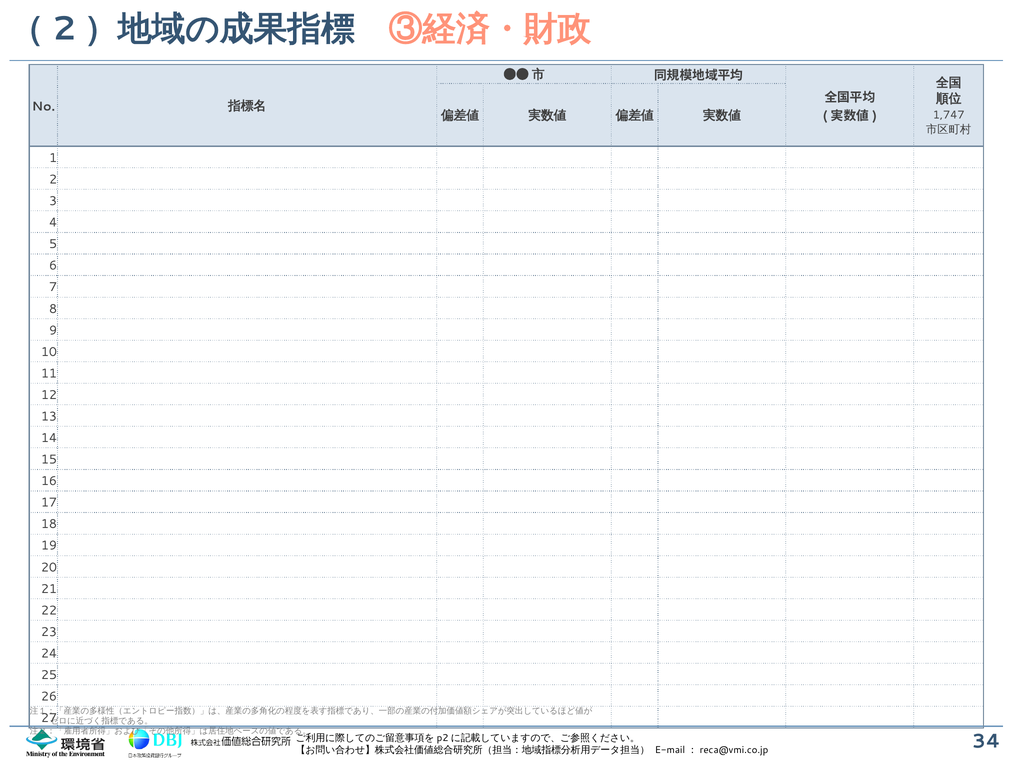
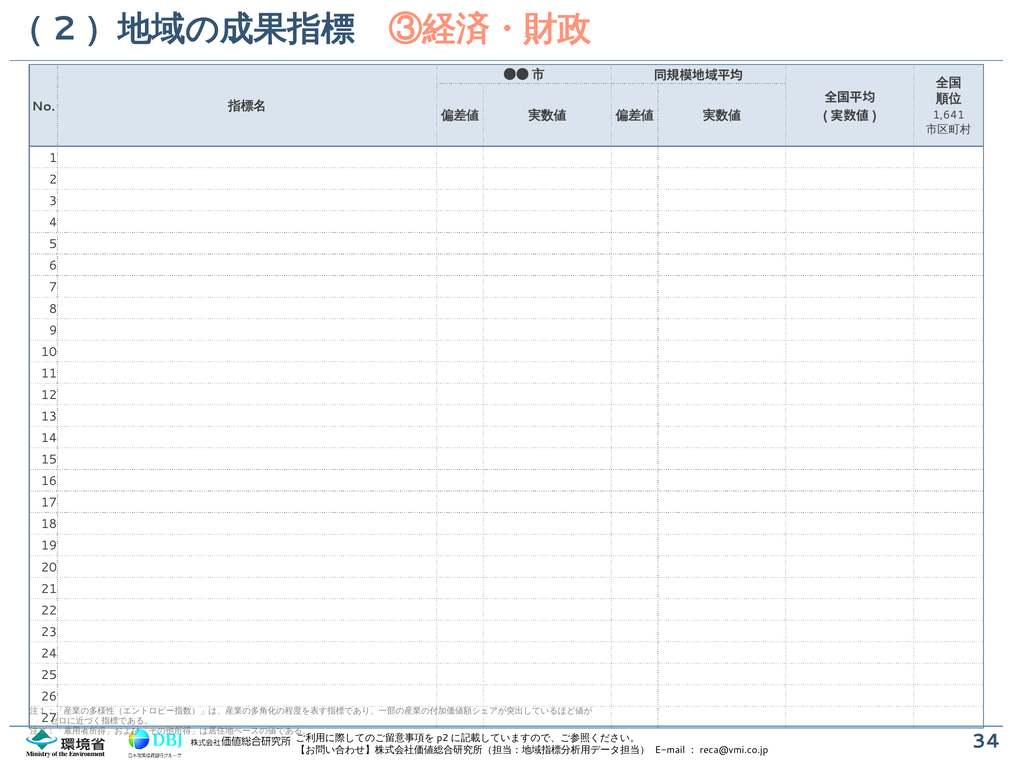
1,747: 1,747 -> 1,641
